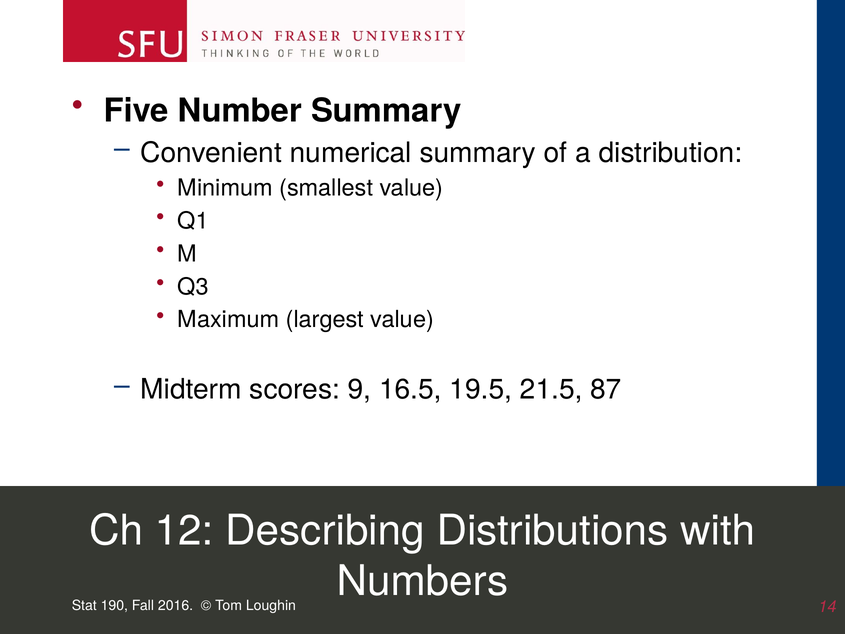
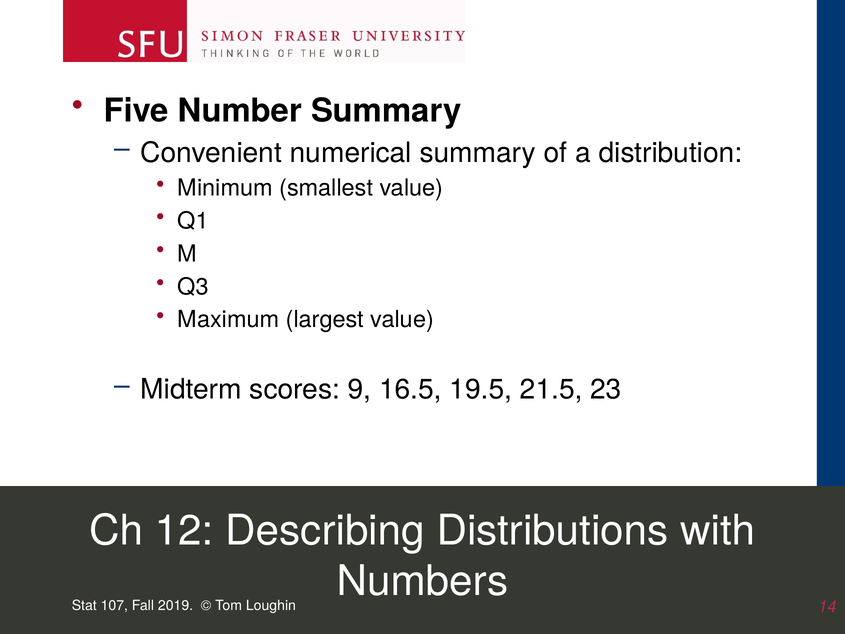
87: 87 -> 23
190: 190 -> 107
2016: 2016 -> 2019
